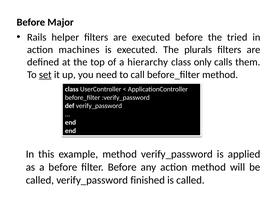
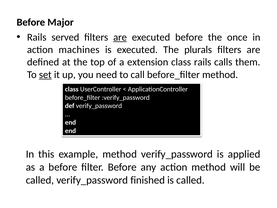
helper: helper -> served
are at (120, 37) underline: none -> present
tried: tried -> once
hierarchy: hierarchy -> extension
class only: only -> rails
